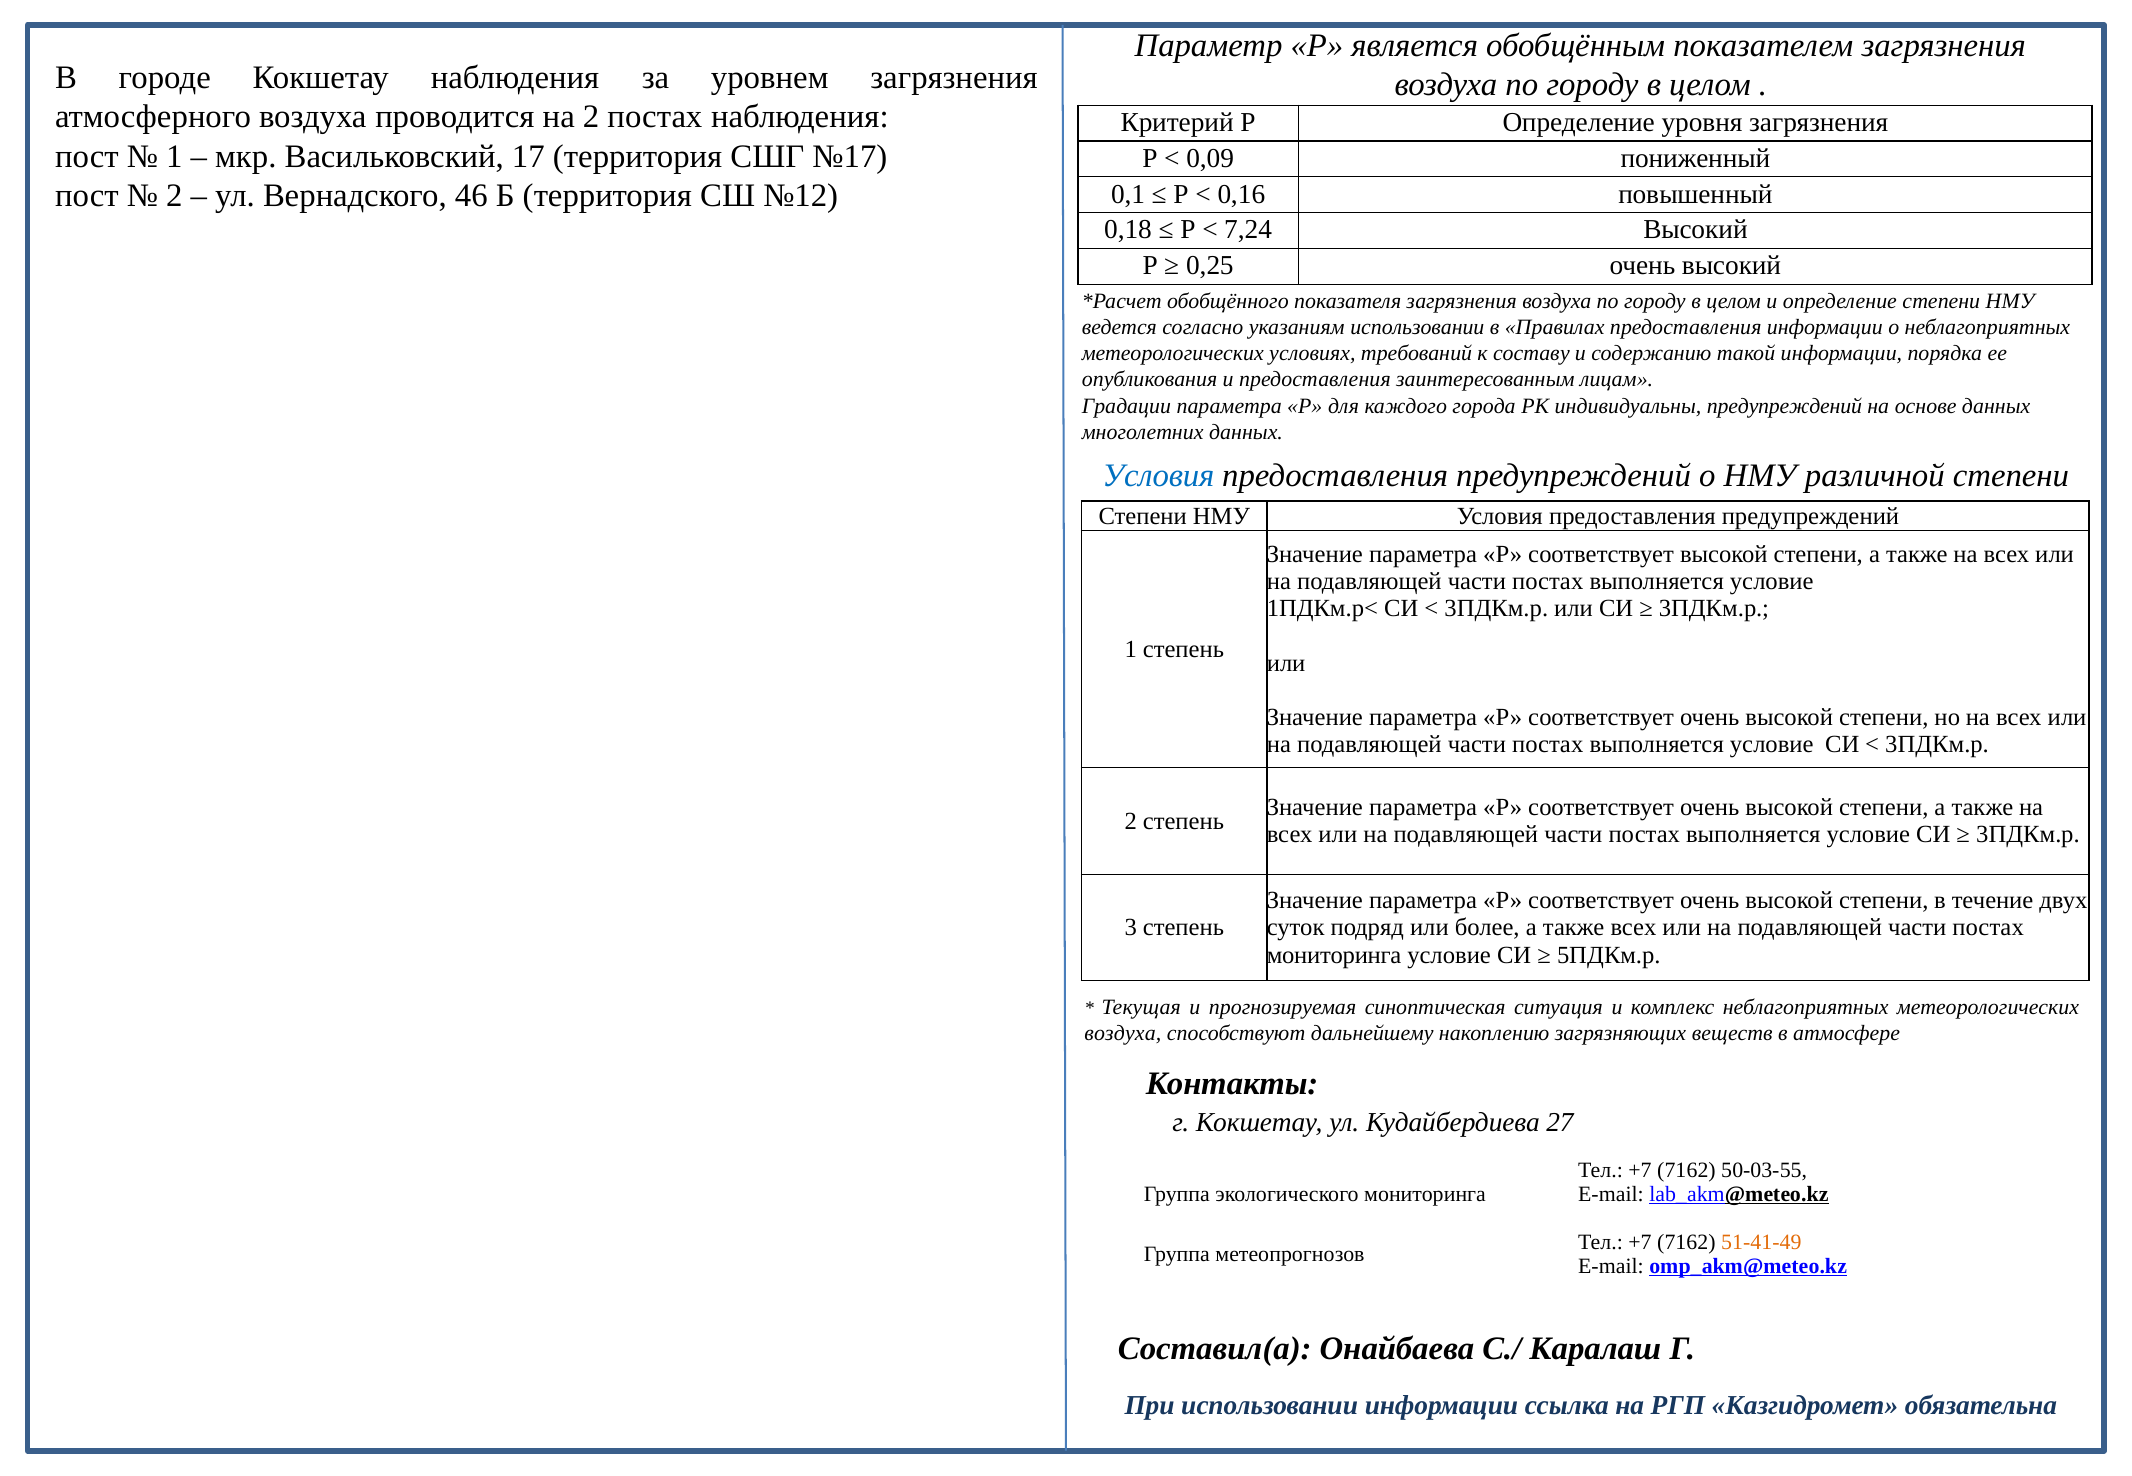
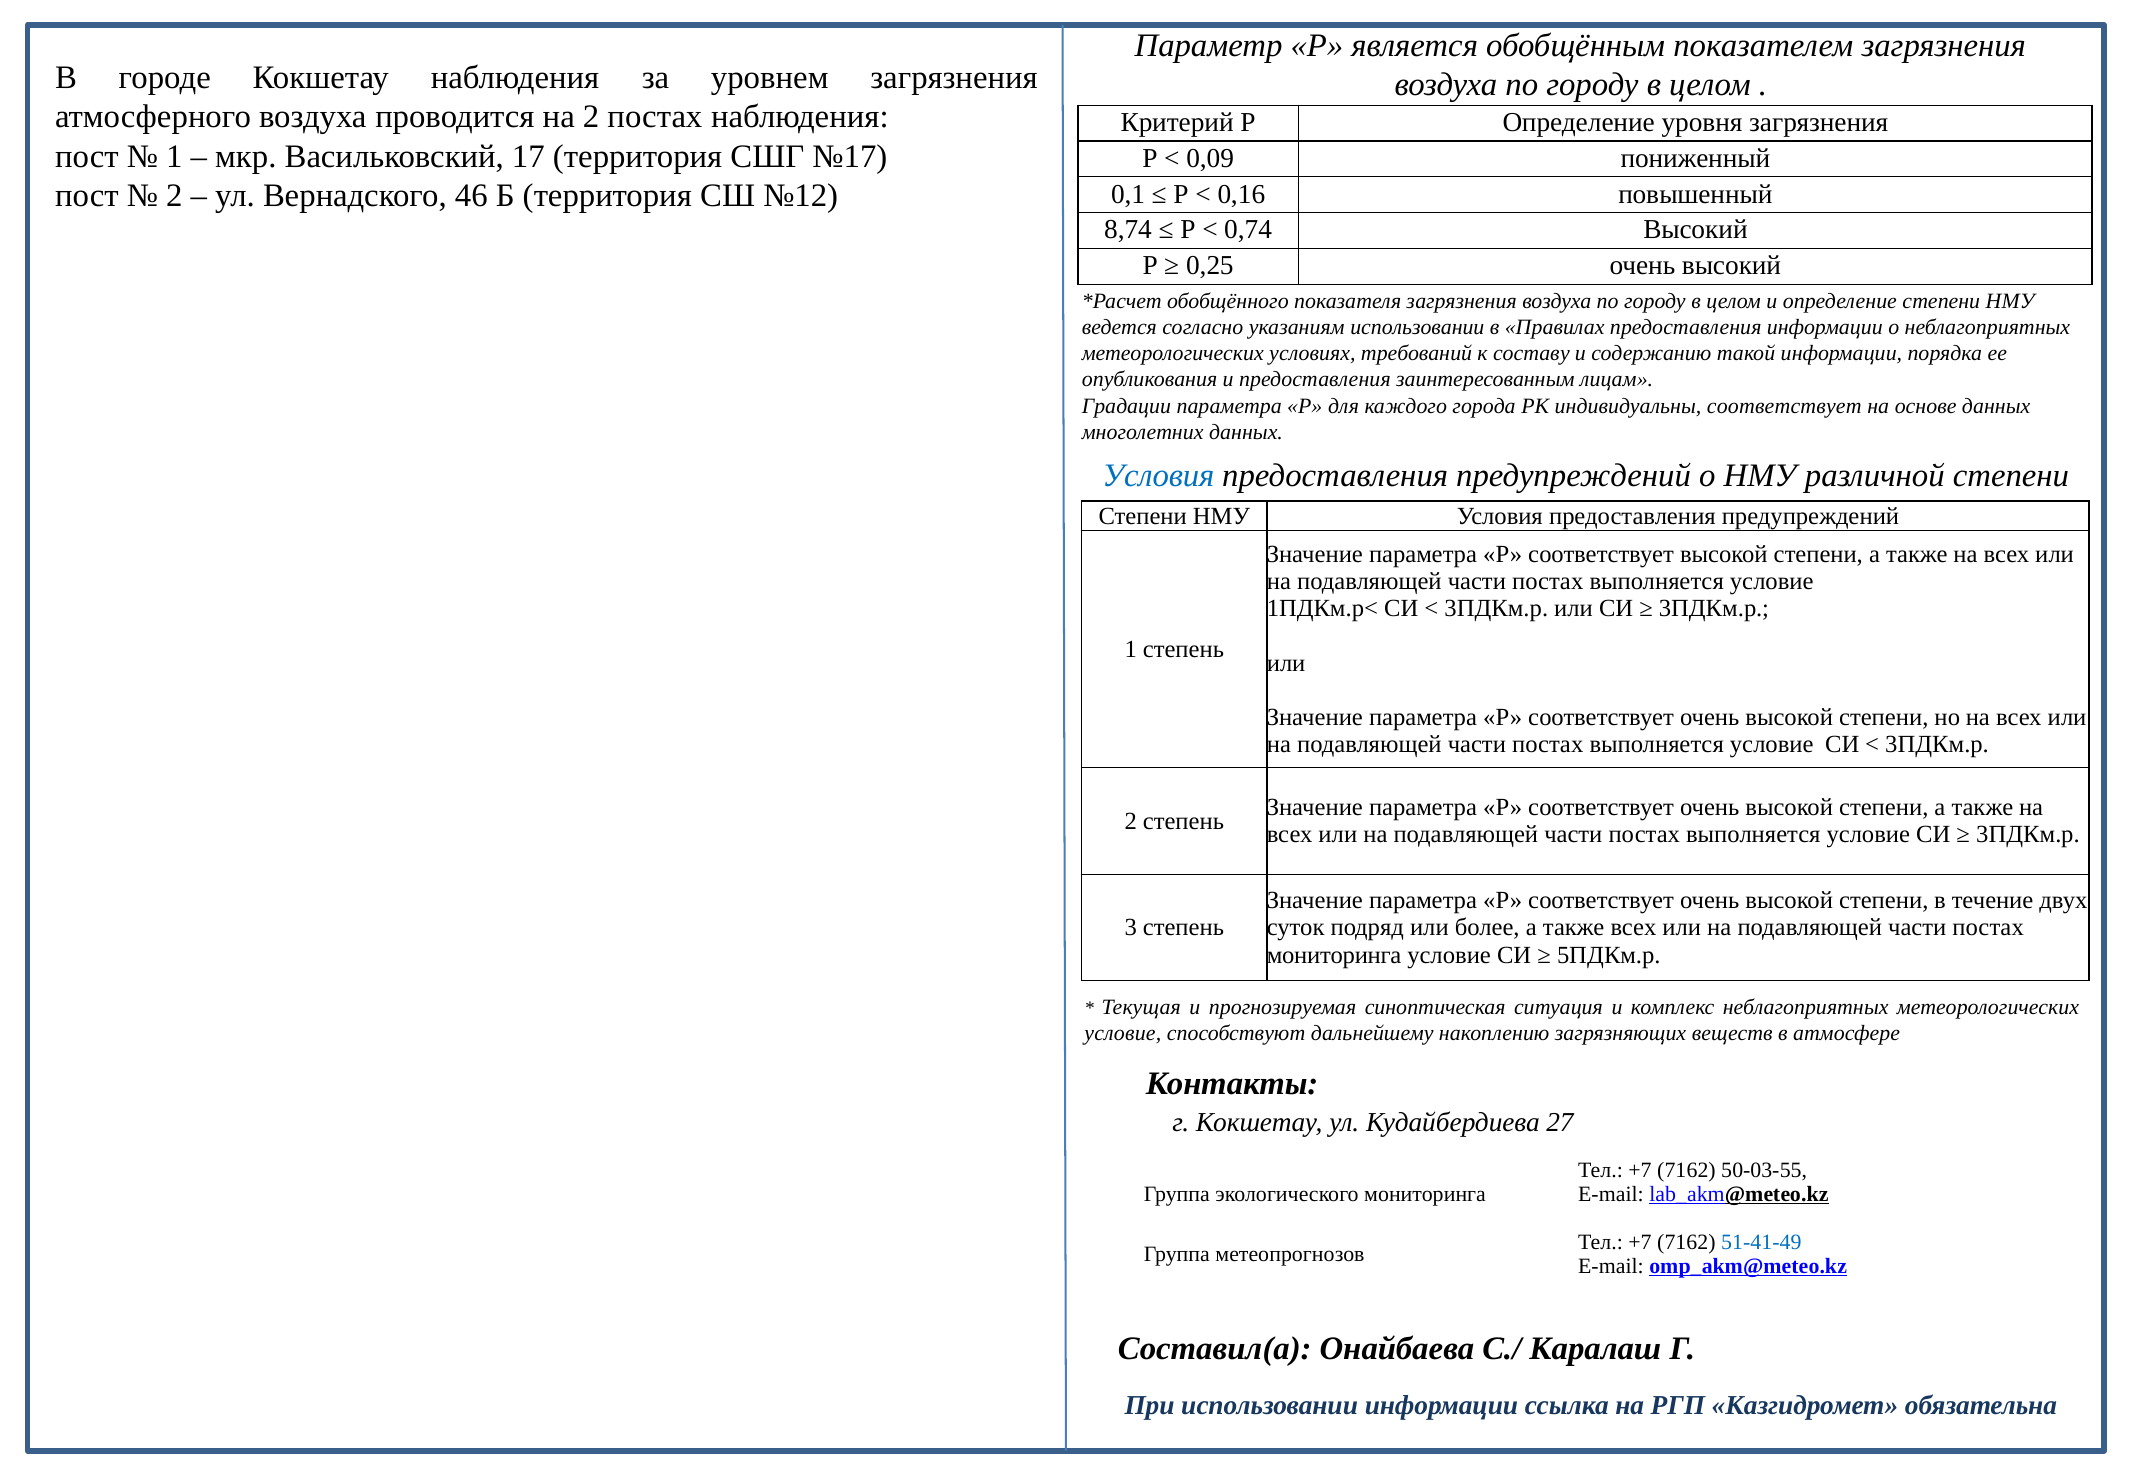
0,18: 0,18 -> 8,74
7,24: 7,24 -> 0,74
индивидуальны предупреждений: предупреждений -> соответствует
воздуха at (1123, 1033): воздуха -> условие
51-41-49 colour: orange -> blue
